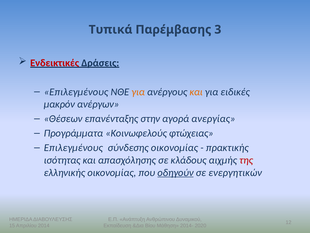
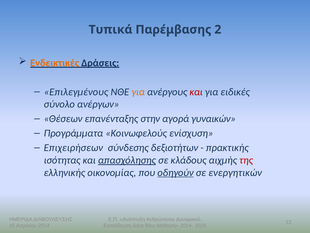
3: 3 -> 2
Ενδεικτικές colour: red -> orange
και at (196, 92) colour: orange -> red
μακρόν: μακρόν -> σύνολο
ανεργίας: ανεργίας -> γυναικών
φτώχειας: φτώχειας -> ενίσχυση
Επιλεγμένους at (73, 147): Επιλεγμένους -> Επιχειρήσεων
σύνδεσης οικονομίας: οικονομίας -> δεξιοτήτων
απασχόλησης underline: none -> present
